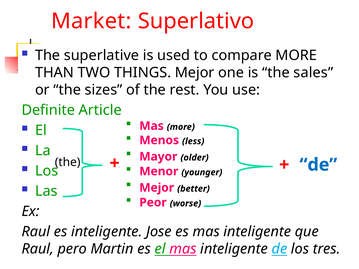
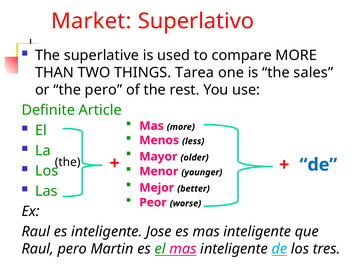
THINGS Mejor: Mejor -> Tarea
the sizes: sizes -> pero
